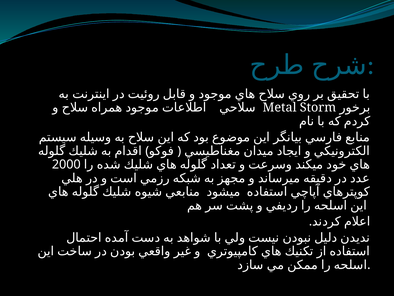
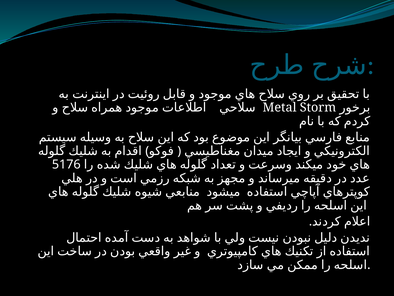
2000: 2000 -> 5176
